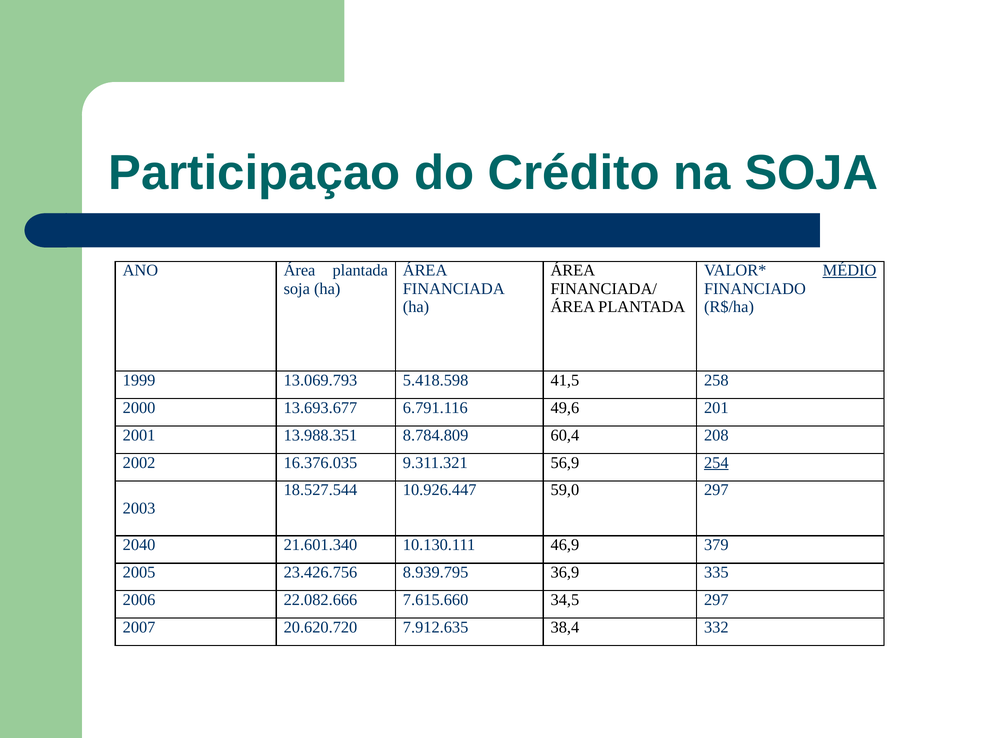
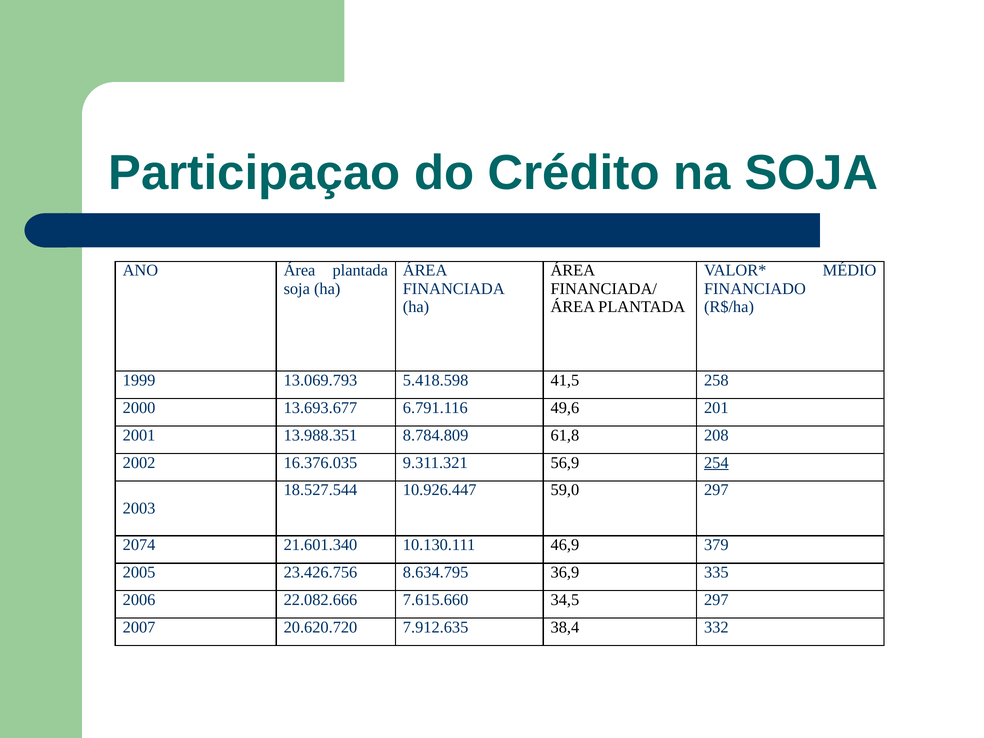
MÉDIO underline: present -> none
60,4: 60,4 -> 61,8
2040: 2040 -> 2074
8.939.795: 8.939.795 -> 8.634.795
